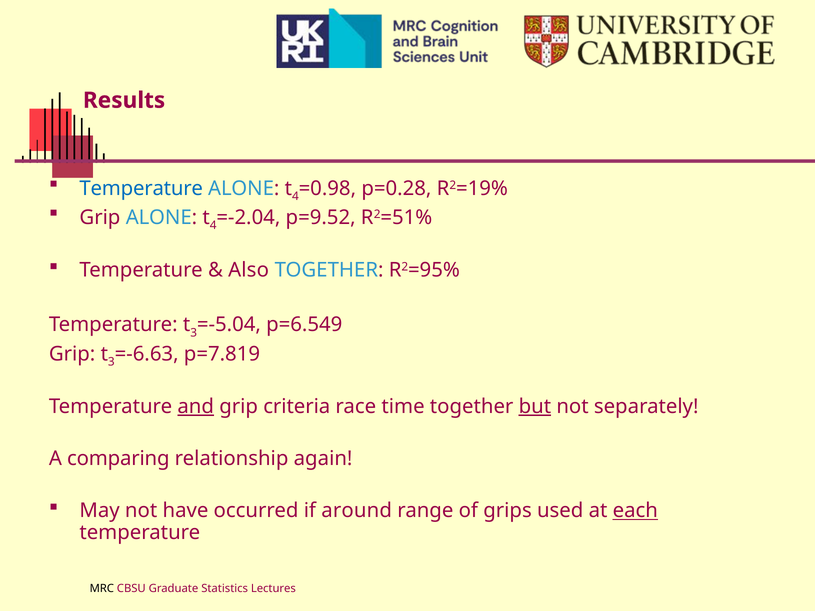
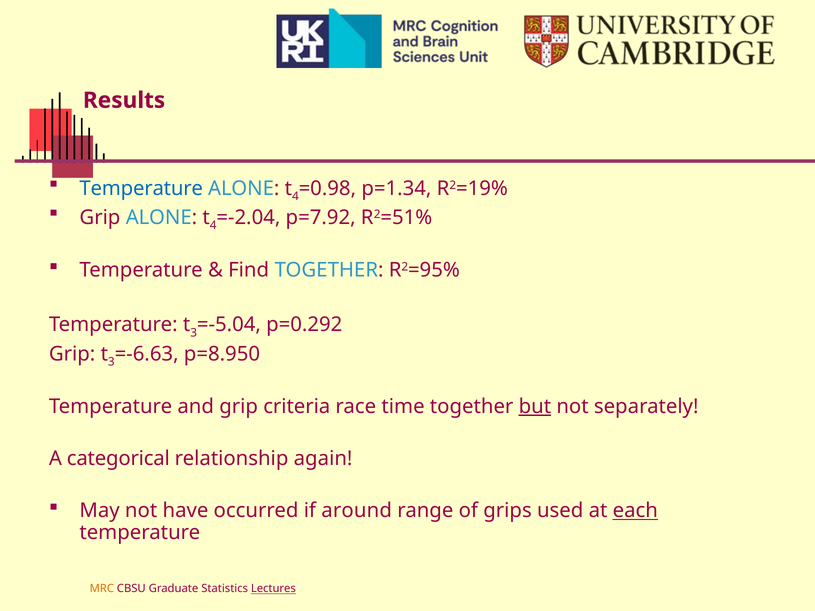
p=0.28: p=0.28 -> p=1.34
p=9.52: p=9.52 -> p=7.92
Also: Also -> Find
p=6.549: p=6.549 -> p=0.292
p=7.819: p=7.819 -> p=8.950
and underline: present -> none
comparing: comparing -> categorical
MRC colour: black -> orange
Lectures underline: none -> present
